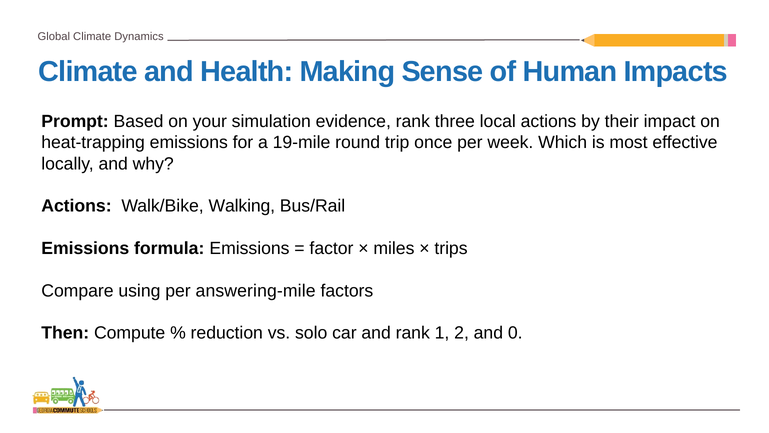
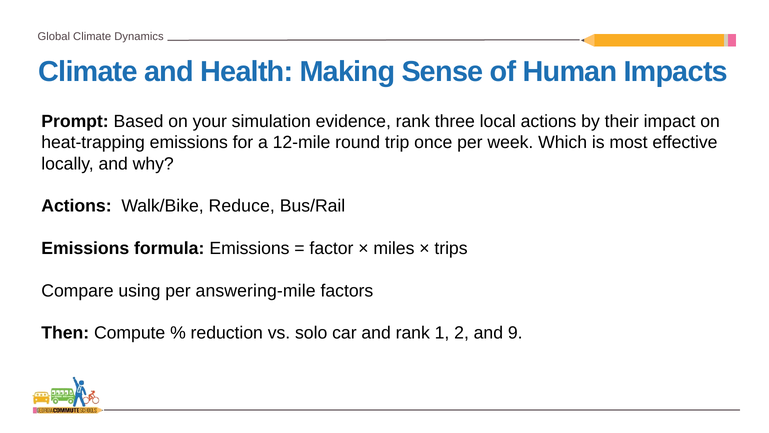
19-mile: 19-mile -> 12-mile
Walking: Walking -> Reduce
0: 0 -> 9
